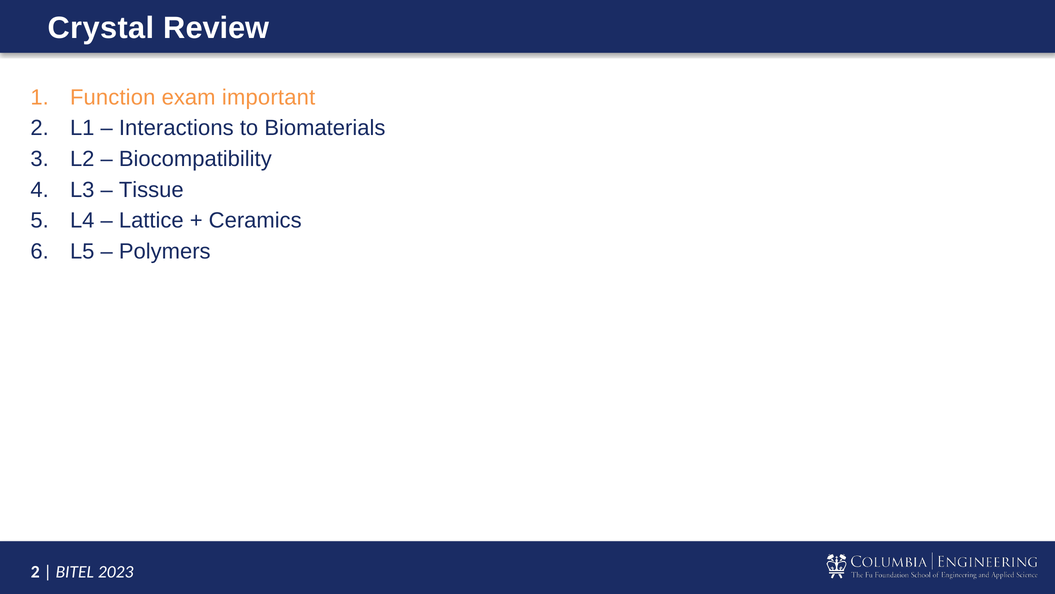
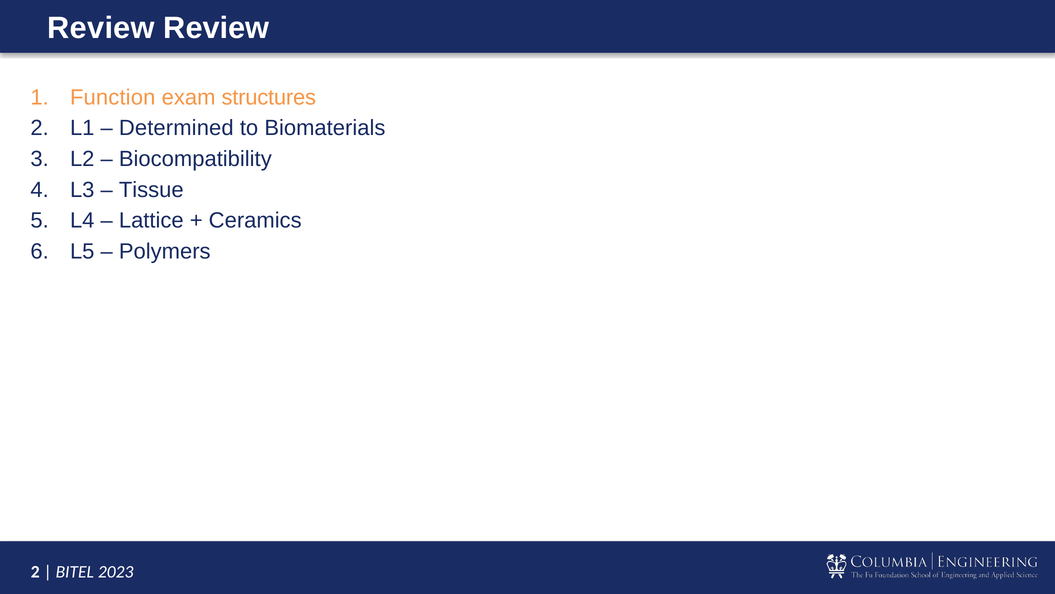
Crystal at (101, 28): Crystal -> Review
important: important -> structures
Interactions: Interactions -> Determined
